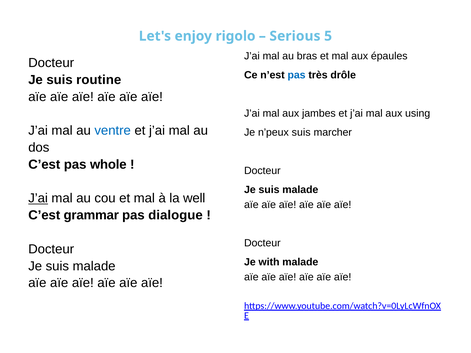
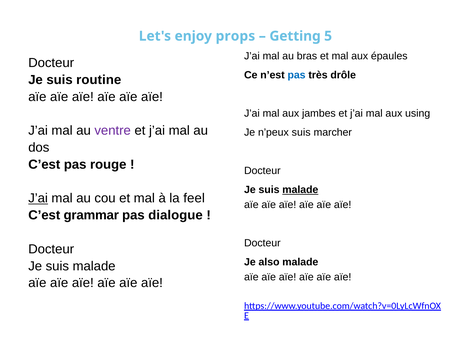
rigolo: rigolo -> props
Serious: Serious -> Getting
ventre colour: blue -> purple
whole: whole -> rouge
malade at (300, 190) underline: none -> present
well: well -> feel
with: with -> also
